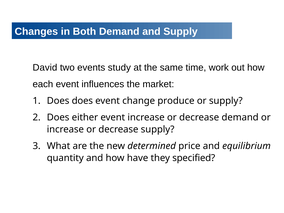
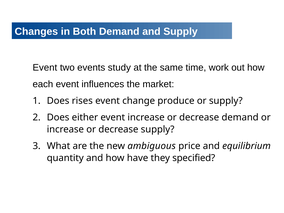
David at (45, 67): David -> Event
Does does: does -> rises
determined: determined -> ambiguous
